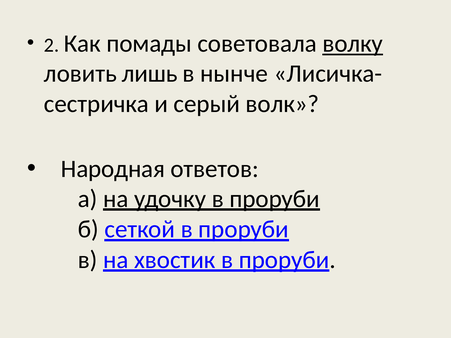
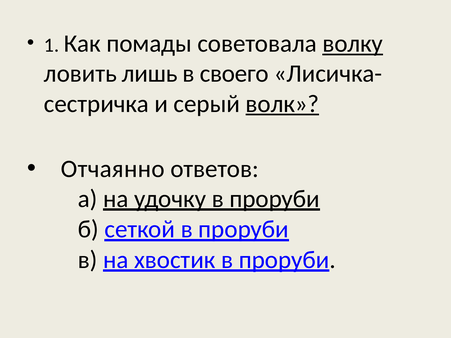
2: 2 -> 1
нынче: нынче -> своего
волк underline: none -> present
Народная: Народная -> Отчаянно
